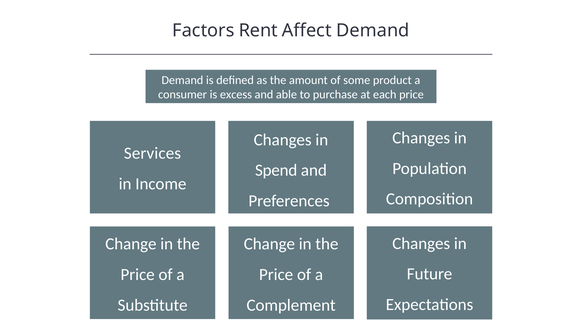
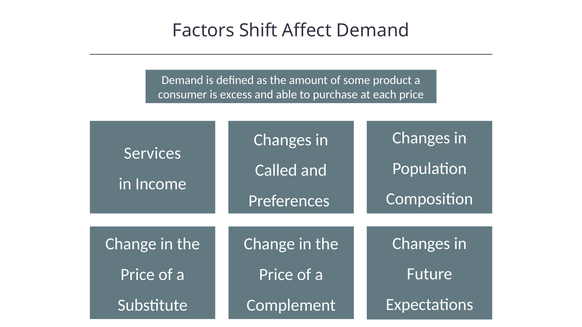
Rent: Rent -> Shift
Spend: Spend -> Called
